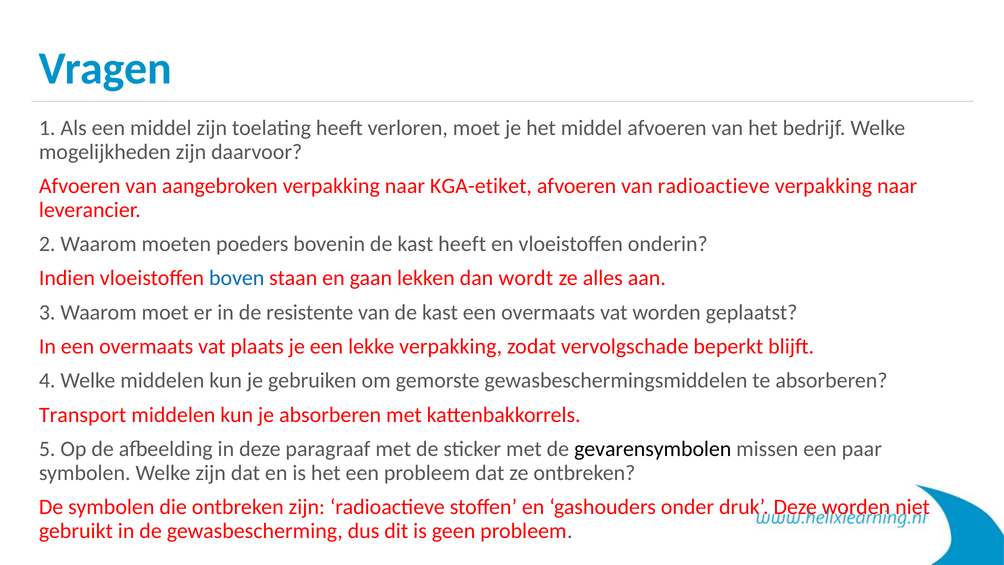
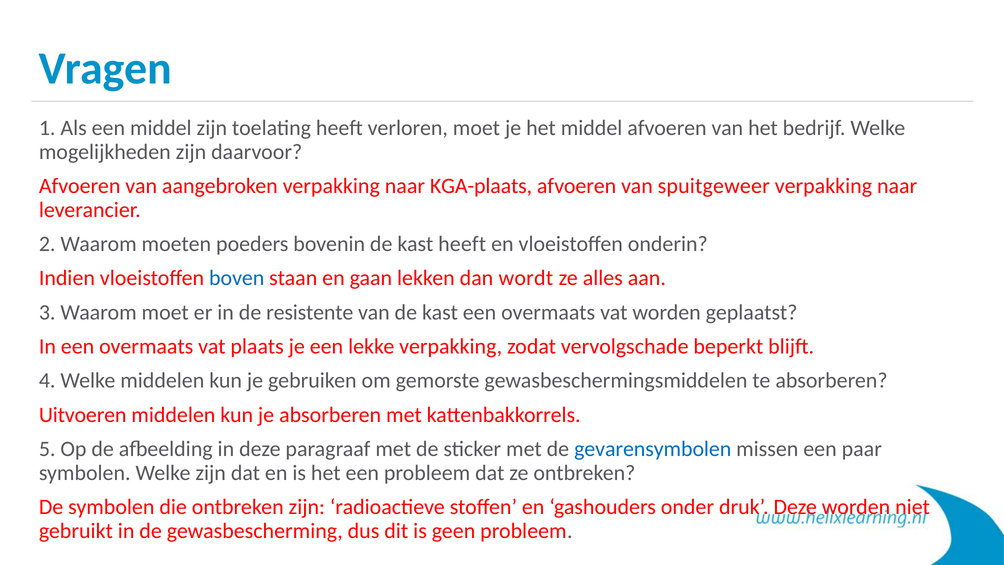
KGA-etiket: KGA-etiket -> KGA-plaats
van radioactieve: radioactieve -> spuitgeweer
Transport: Transport -> Uitvoeren
gevarensymbolen colour: black -> blue
